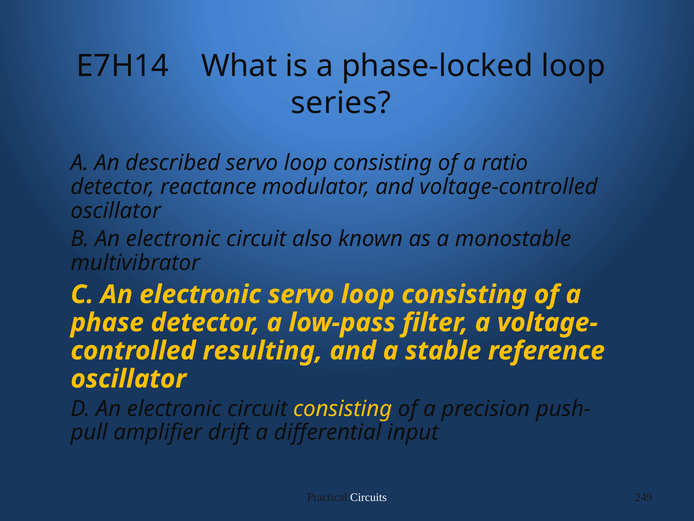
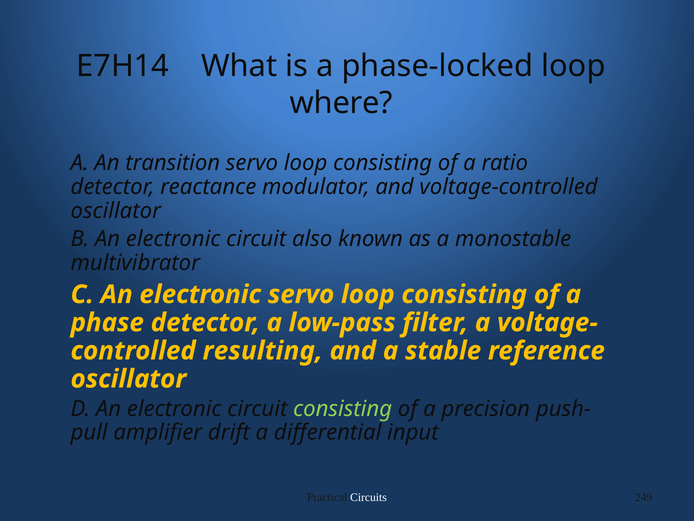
series: series -> where
described: described -> transition
consisting at (343, 408) colour: yellow -> light green
